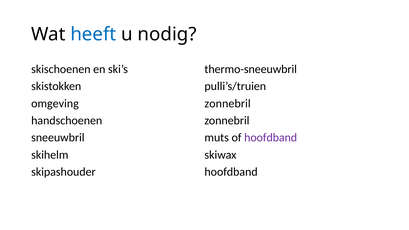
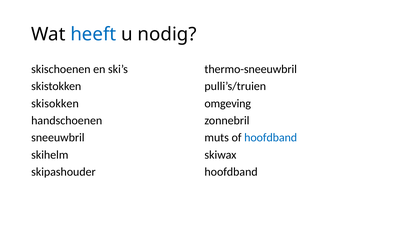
omgeving: omgeving -> skisokken
zonnebril at (228, 103): zonnebril -> omgeving
hoofdband at (271, 138) colour: purple -> blue
